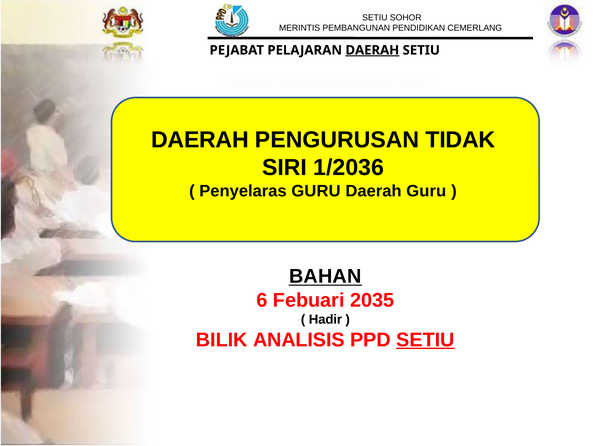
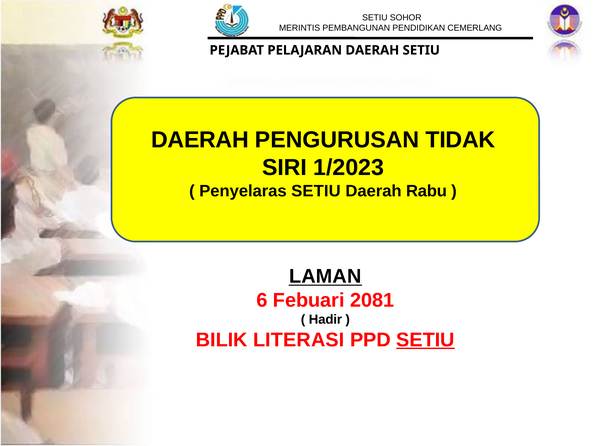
DAERAH at (372, 50) underline: present -> none
1/2036: 1/2036 -> 1/2023
Penyelaras GURU: GURU -> SETIU
Daerah Guru: Guru -> Rabu
BAHAN: BAHAN -> LAMAN
2035: 2035 -> 2081
ANALISIS: ANALISIS -> LITERASI
